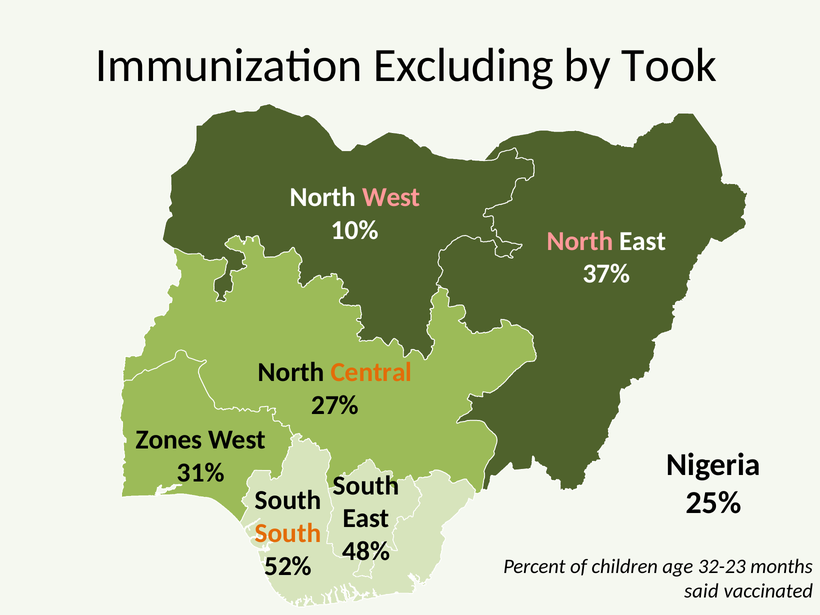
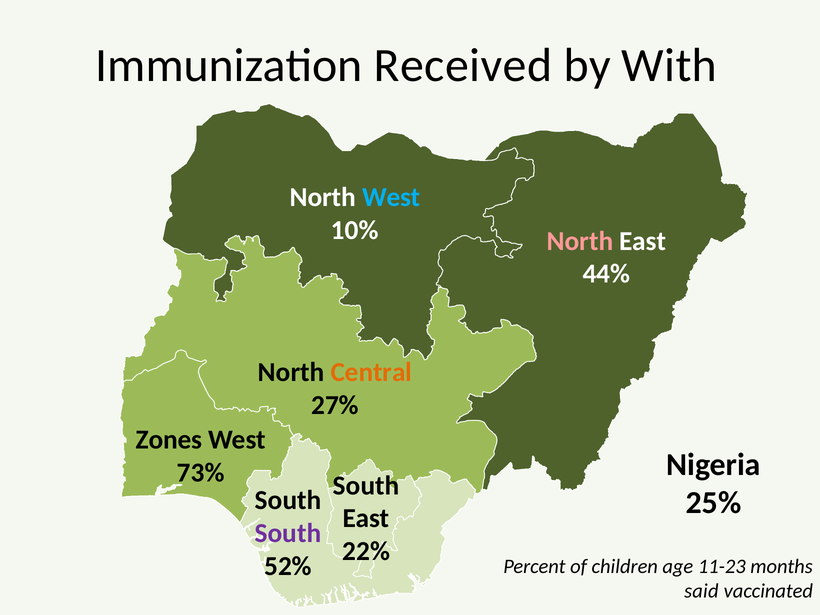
Excluding: Excluding -> Received
Took: Took -> With
West at (391, 197) colour: pink -> light blue
37%: 37% -> 44%
31%: 31% -> 73%
South at (288, 533) colour: orange -> purple
48%: 48% -> 22%
32-23: 32-23 -> 11-23
